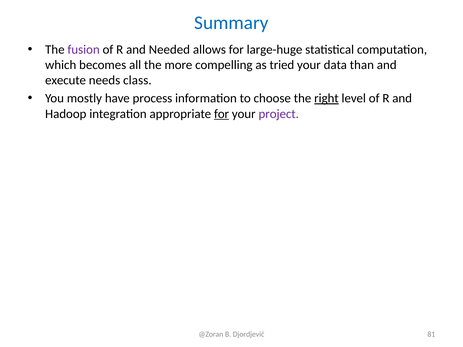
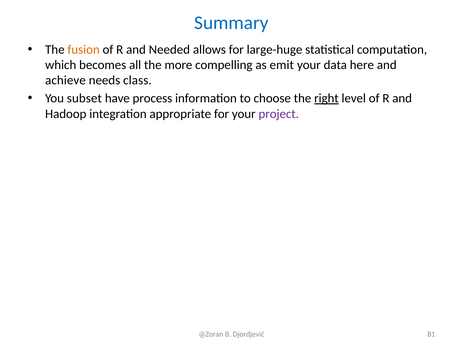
fusion colour: purple -> orange
tried: tried -> emit
than: than -> here
execute: execute -> achieve
mostly: mostly -> subset
for at (222, 114) underline: present -> none
